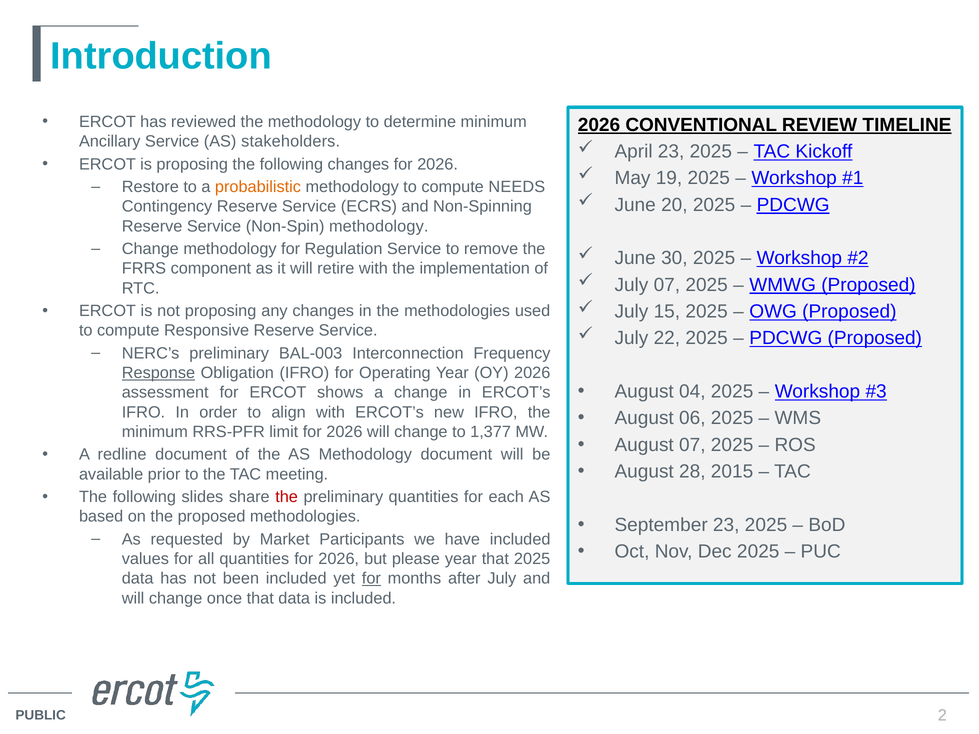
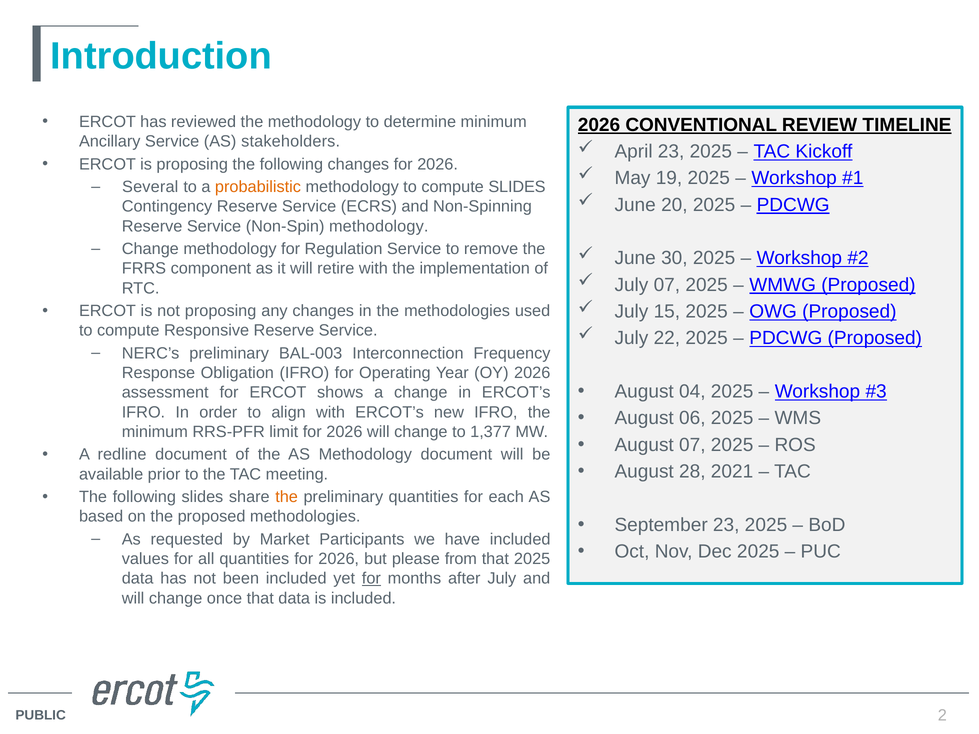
Restore: Restore -> Several
compute NEEDS: NEEDS -> SLIDES
Response underline: present -> none
2015: 2015 -> 2021
the at (287, 497) colour: red -> orange
please year: year -> from
